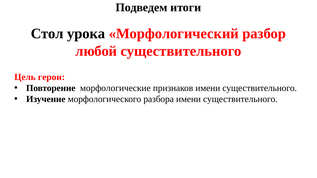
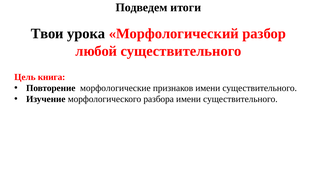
Стол: Стол -> Твои
герои: герои -> книга
